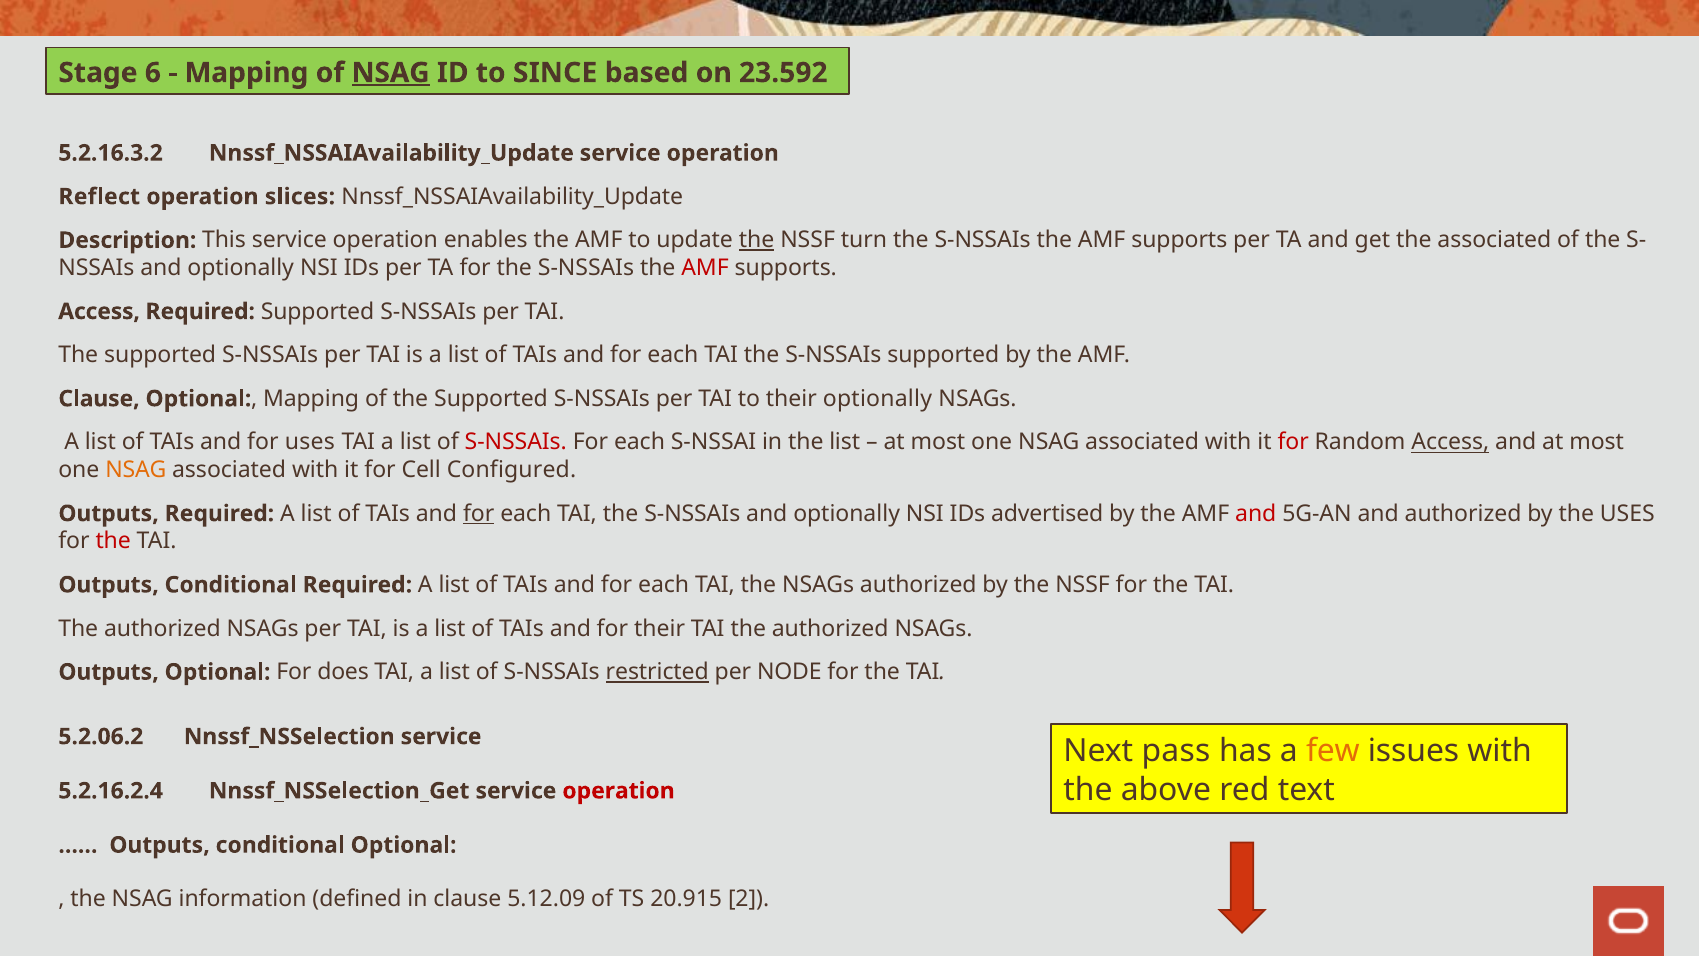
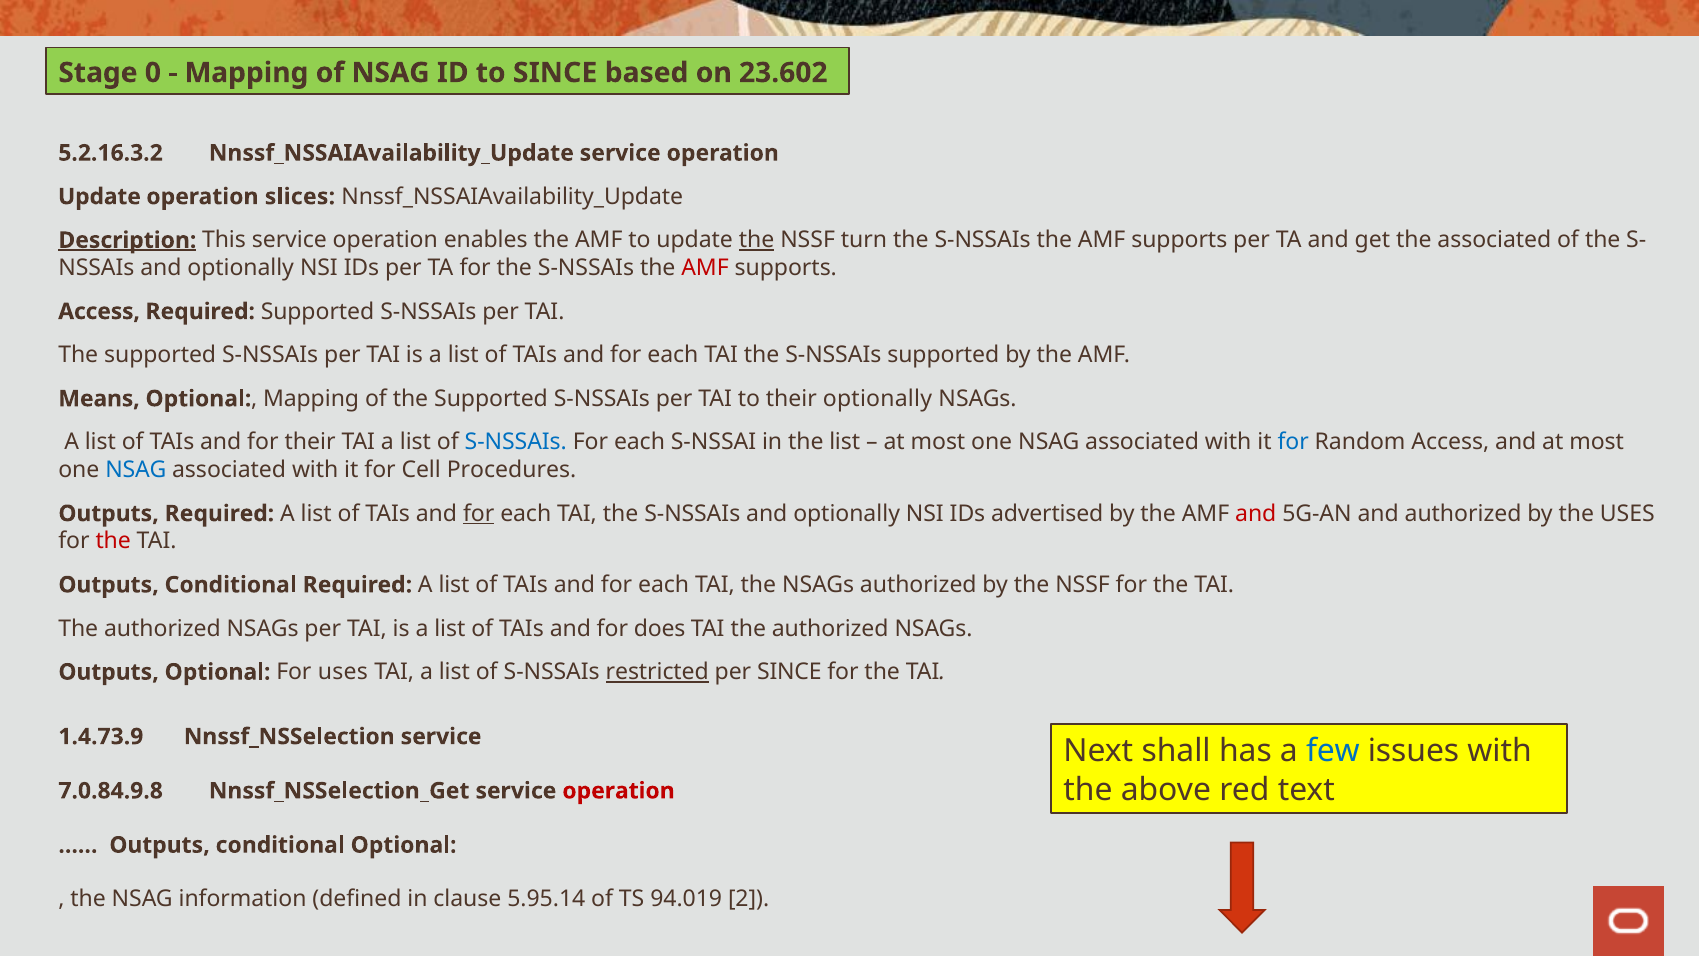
6: 6 -> 0
NSAG at (391, 73) underline: present -> none
23.592: 23.592 -> 23.602
Reflect at (99, 197): Reflect -> Update
Description underline: none -> present
Clause at (99, 399): Clause -> Means
for uses: uses -> their
S-NSSAIs at (516, 442) colour: red -> blue
for at (1293, 442) colour: red -> blue
Access at (1450, 442) underline: present -> none
NSAG at (136, 470) colour: orange -> blue
Configured: Configured -> Procedures
for their: their -> does
For does: does -> uses
per NODE: NODE -> SINCE
5.2.06.2: 5.2.06.2 -> 1.4.73.9
pass: pass -> shall
few colour: orange -> blue
5.2.16.2.4: 5.2.16.2.4 -> 7.0.84.9.8
5.12.09: 5.12.09 -> 5.95.14
20.915: 20.915 -> 94.019
